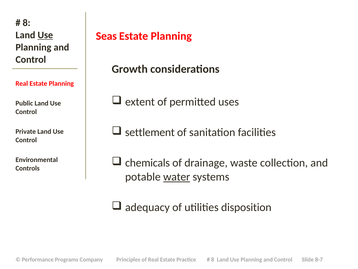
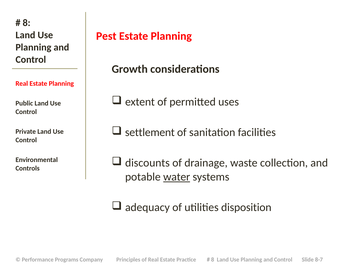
Use at (45, 35) underline: present -> none
Seas: Seas -> Pest
chemicals: chemicals -> discounts
